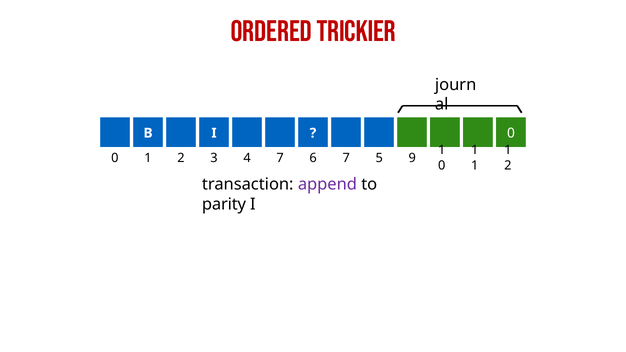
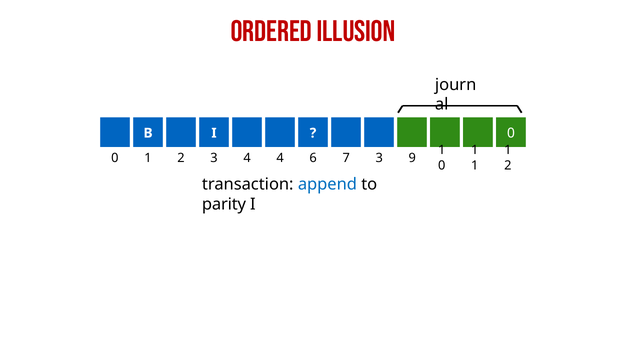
Trickier: Trickier -> Illusion
0 7: 7 -> 4
7 5: 5 -> 3
append colour: purple -> blue
